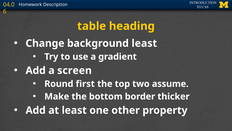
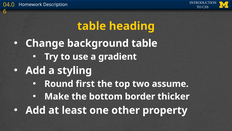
background least: least -> table
screen: screen -> styling
